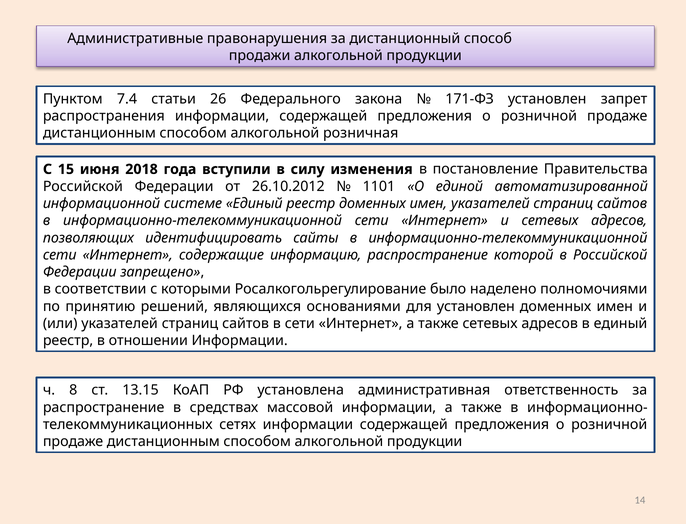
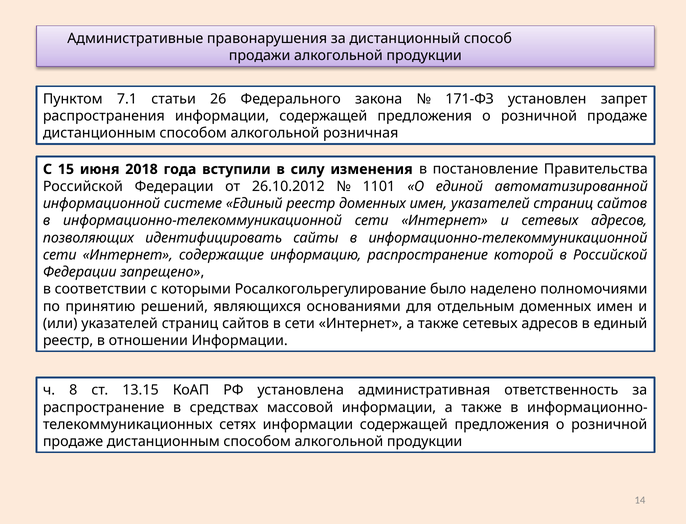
7.4: 7.4 -> 7.1
для установлен: установлен -> отдельным
